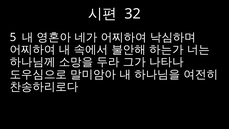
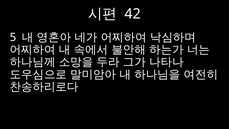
32: 32 -> 42
